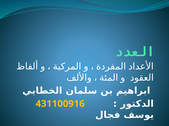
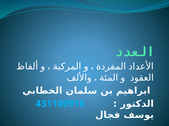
431100916 colour: yellow -> light blue
